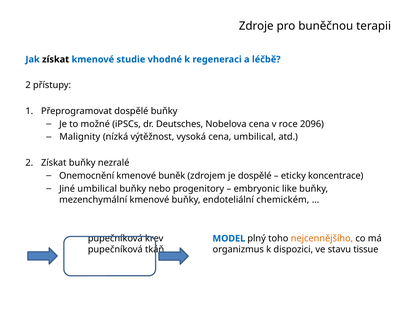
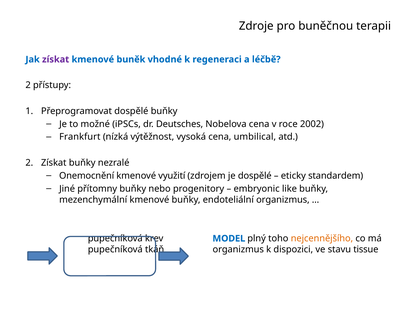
získat at (56, 59) colour: black -> purple
studie: studie -> buněk
2096: 2096 -> 2002
Malignity: Malignity -> Frankfurt
buněk: buněk -> využití
koncentrace: koncentrace -> standardem
Jiné umbilical: umbilical -> přítomny
endoteliální chemickém: chemickém -> organizmus
